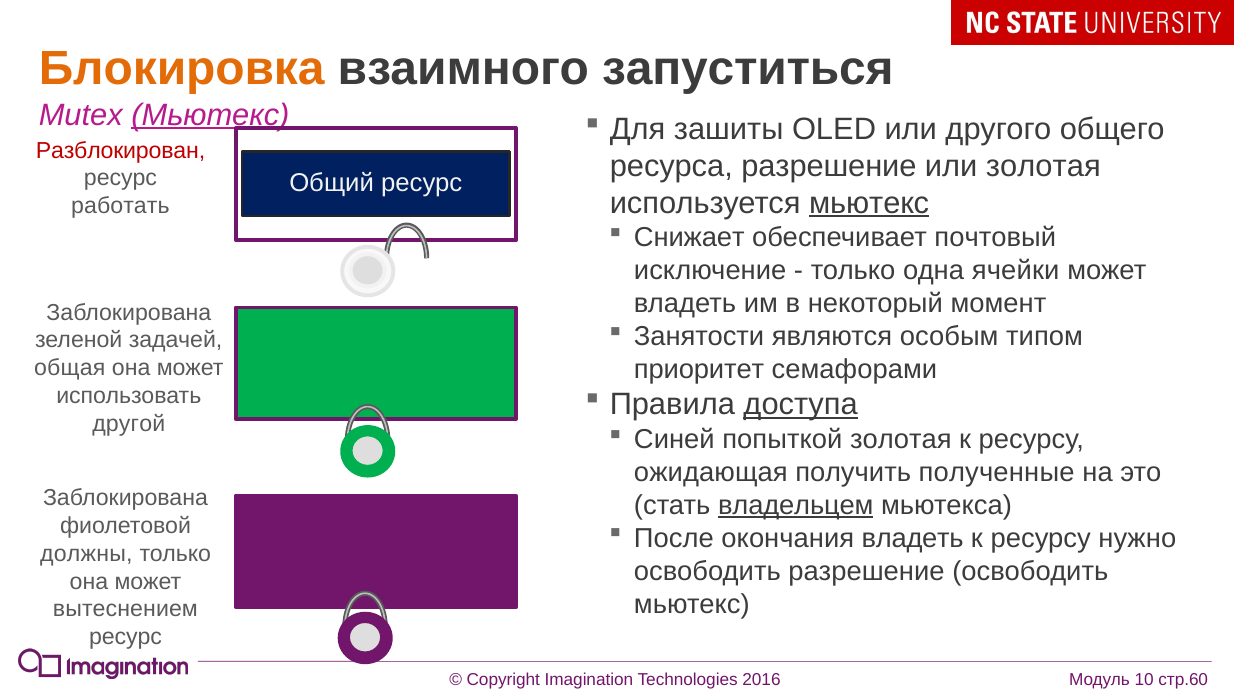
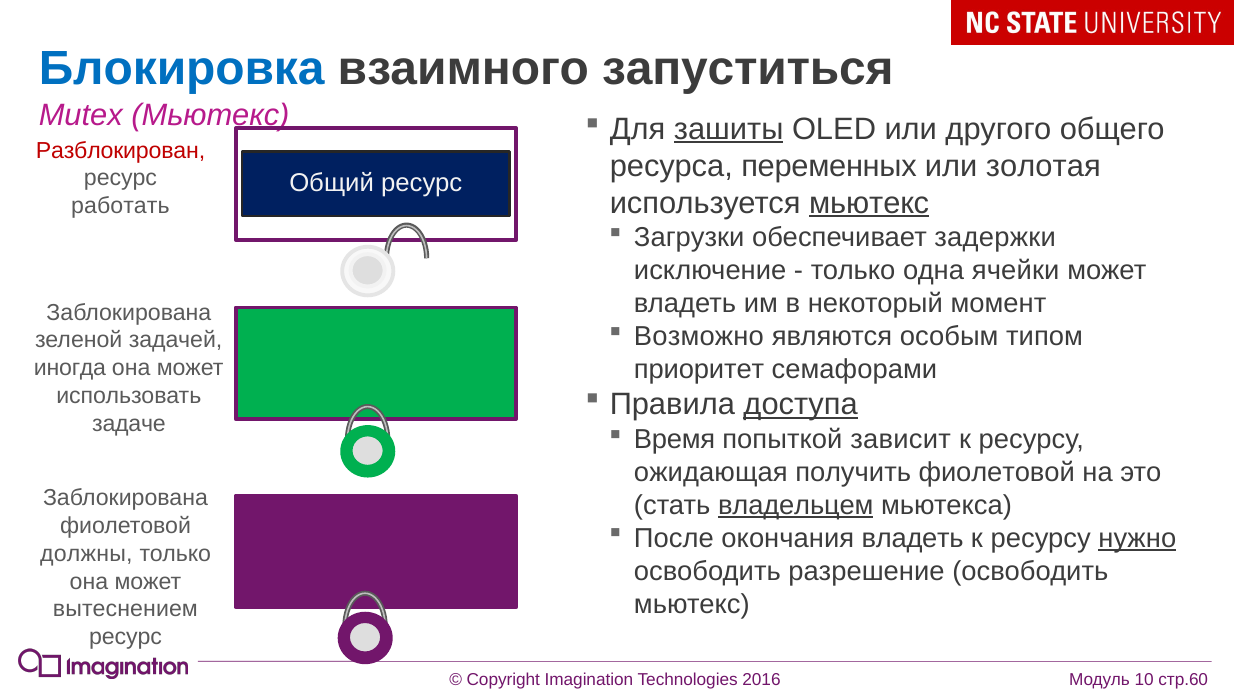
Блокировка colour: orange -> blue
Мьютекс at (210, 115) underline: present -> none
зашиты underline: none -> present
ресурса разрешение: разрешение -> переменных
Снижает: Снижает -> Загрузки
почтовый: почтовый -> задержки
Занятости: Занятости -> Возможно
общая: общая -> иногда
другой: другой -> задаче
Синей: Синей -> Время
попыткой золотая: золотая -> зависит
получить полученные: полученные -> фиолетовой
нужно underline: none -> present
